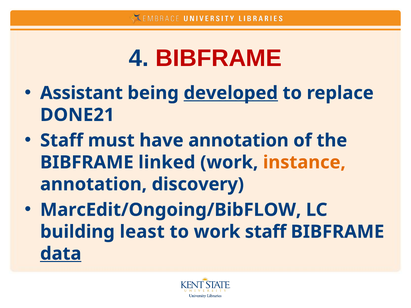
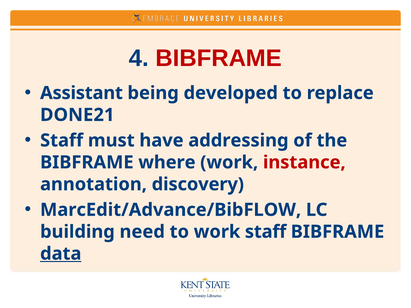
developed underline: present -> none
have annotation: annotation -> addressing
linked: linked -> where
instance colour: orange -> red
MarcEdit/Ongoing/BibFLOW: MarcEdit/Ongoing/BibFLOW -> MarcEdit/Advance/BibFLOW
least: least -> need
